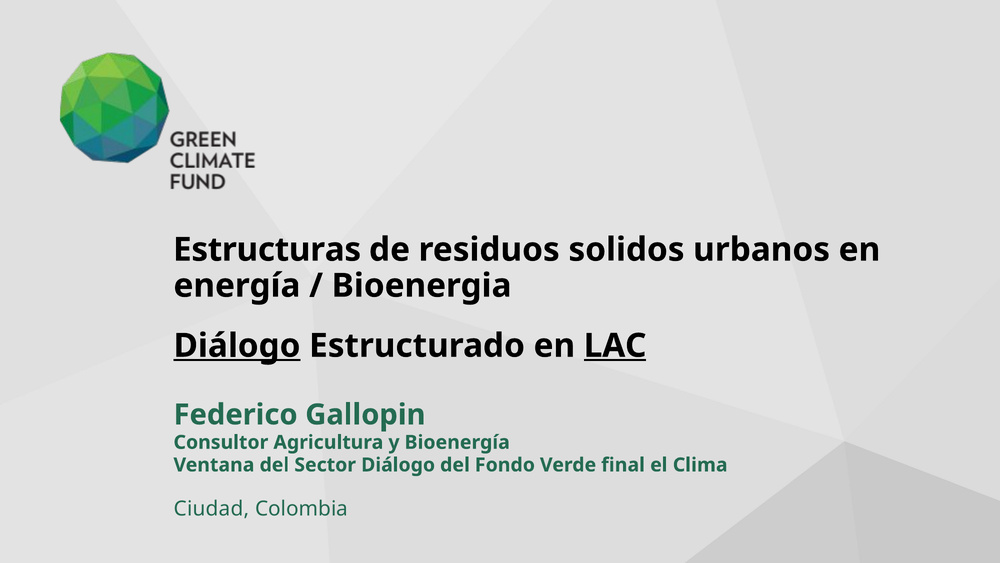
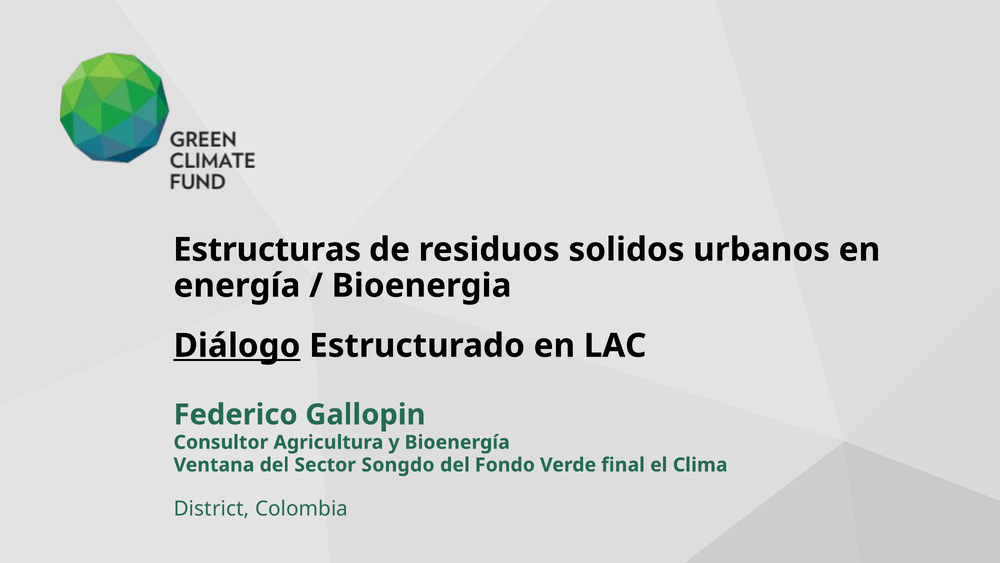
LAC underline: present -> none
Sector Diálogo: Diálogo -> Songdo
Ciudad: Ciudad -> District
